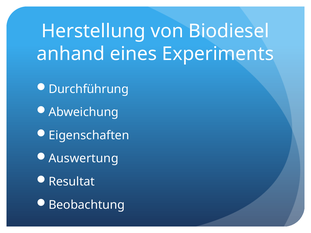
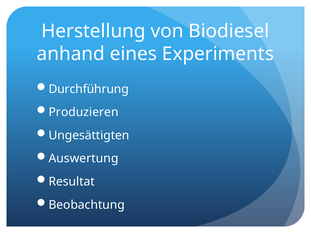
Abweichung: Abweichung -> Produzieren
Eigenschaften: Eigenschaften -> Ungesättigten
